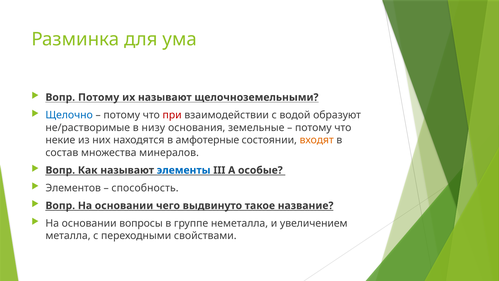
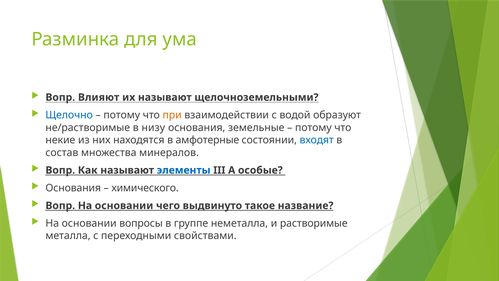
Вопр Потому: Потому -> Влияют
при colour: red -> orange
входят colour: orange -> blue
Элементов at (73, 188): Элементов -> Основания
способность: способность -> химического
увеличением: увеличением -> растворимые
